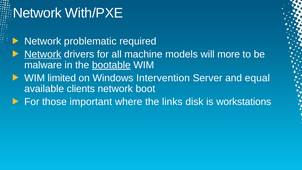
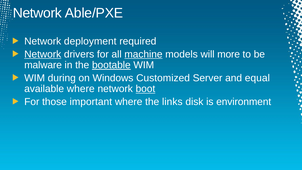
With/PXE: With/PXE -> Able/PXE
problematic: problematic -> deployment
machine underline: none -> present
limited: limited -> during
Intervention: Intervention -> Customized
available clients: clients -> where
boot underline: none -> present
workstations: workstations -> environment
